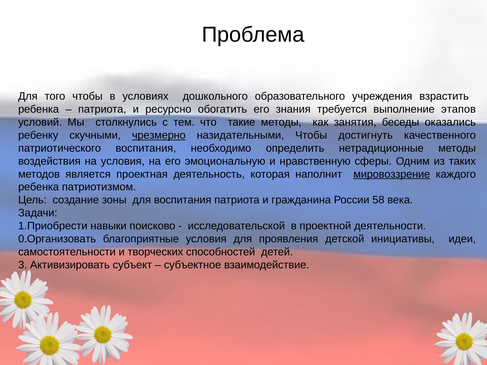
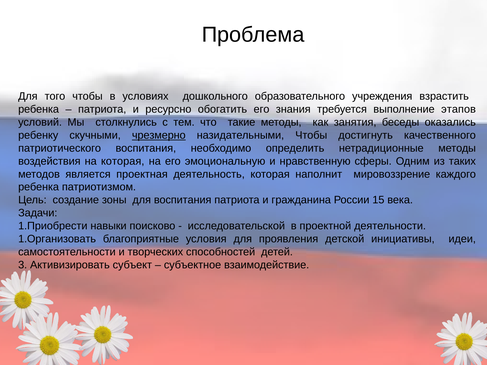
на условия: условия -> которая
мировоззрение underline: present -> none
58: 58 -> 15
0.Организовать: 0.Организовать -> 1.Организовать
